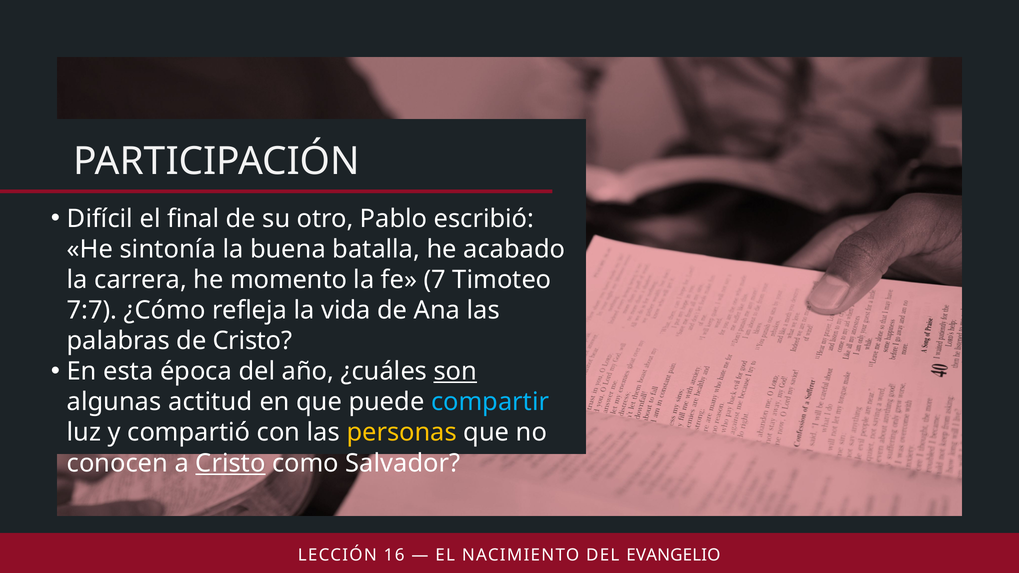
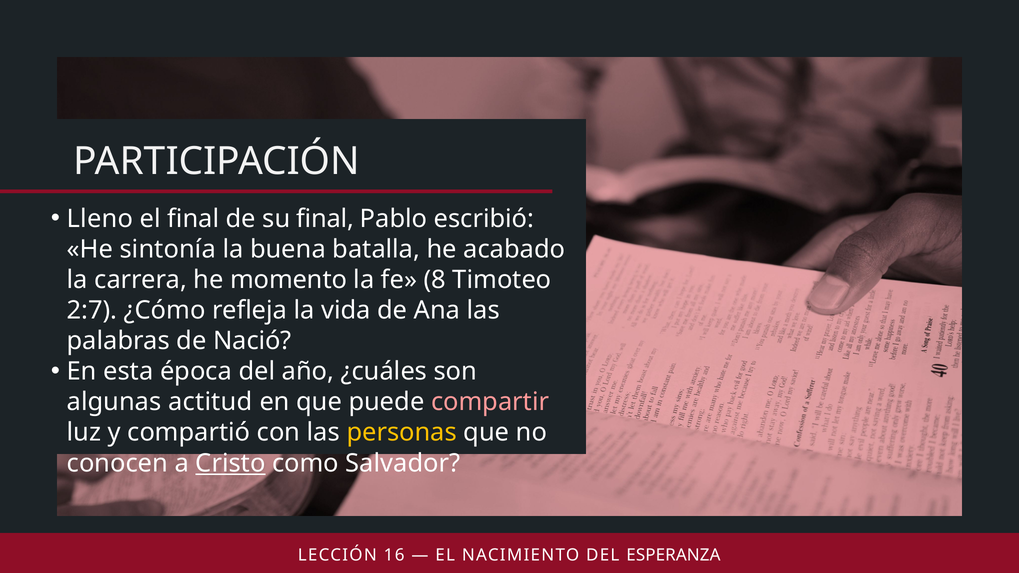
Difícil: Difícil -> Lleno
su otro: otro -> final
7: 7 -> 8
7:7: 7:7 -> 2:7
de Cristo: Cristo -> Nació
son underline: present -> none
compartir colour: light blue -> pink
EVANGELIO: EVANGELIO -> ESPERANZA
